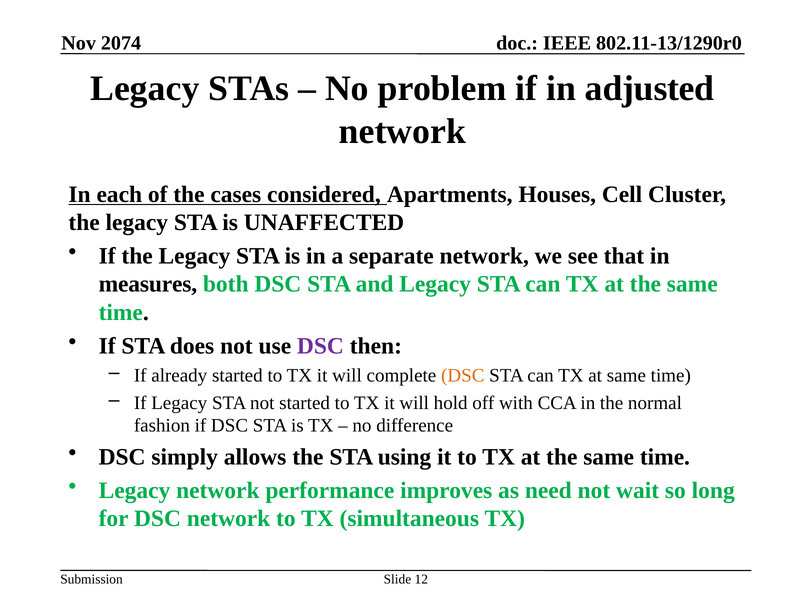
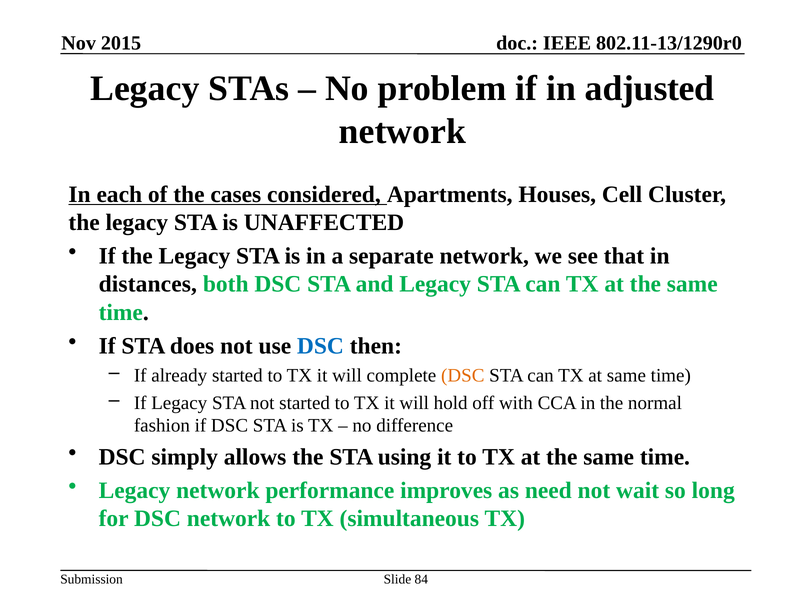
2074: 2074 -> 2015
measures: measures -> distances
DSC at (320, 346) colour: purple -> blue
12: 12 -> 84
